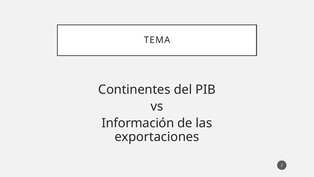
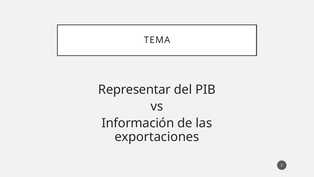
Continentes: Continentes -> Representar
